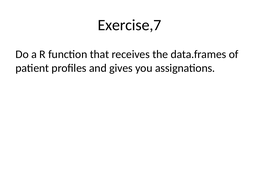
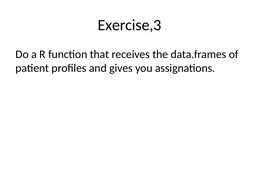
Exercise,7: Exercise,7 -> Exercise,3
